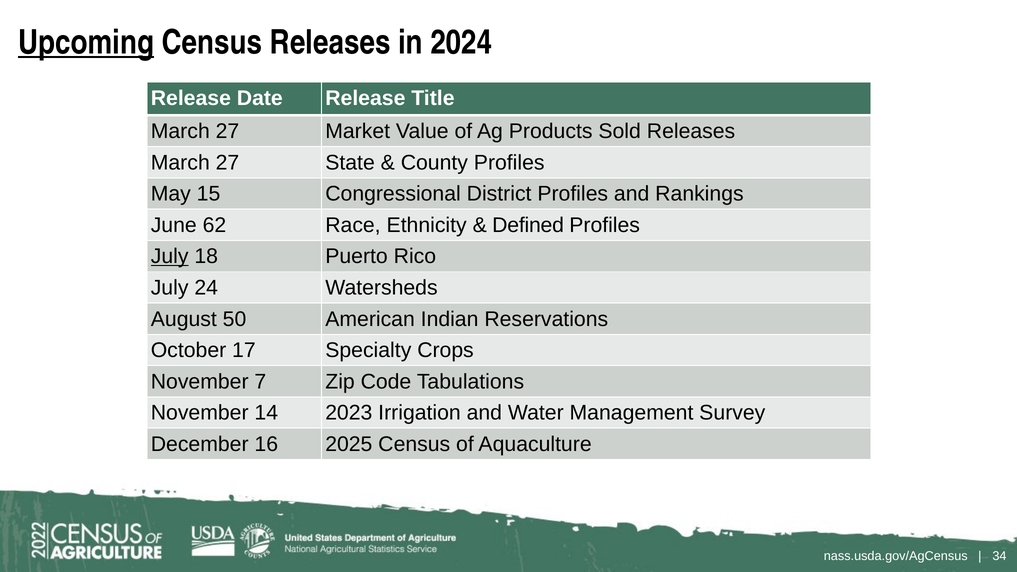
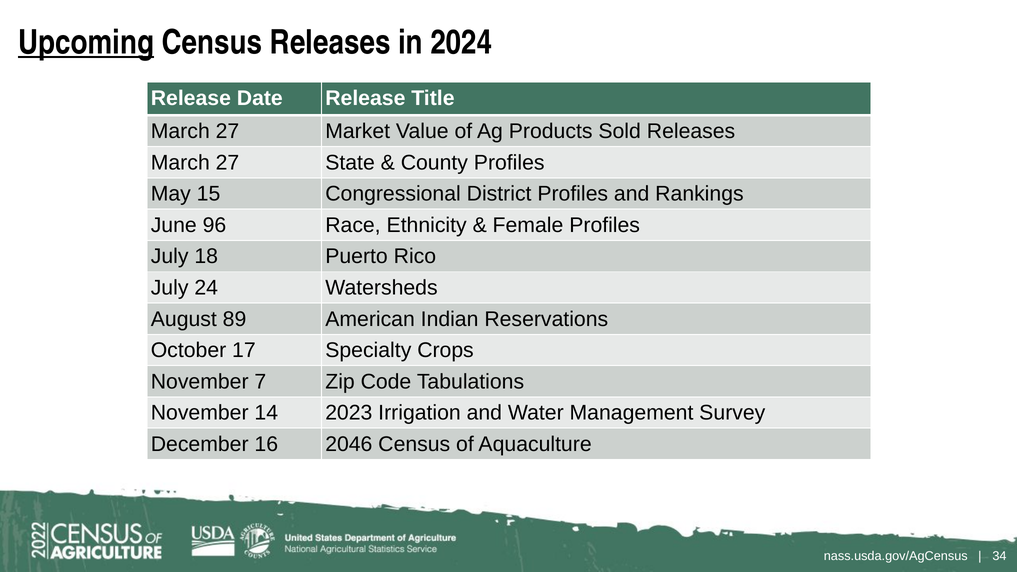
62: 62 -> 96
Defined: Defined -> Female
July at (170, 257) underline: present -> none
50: 50 -> 89
2025: 2025 -> 2046
